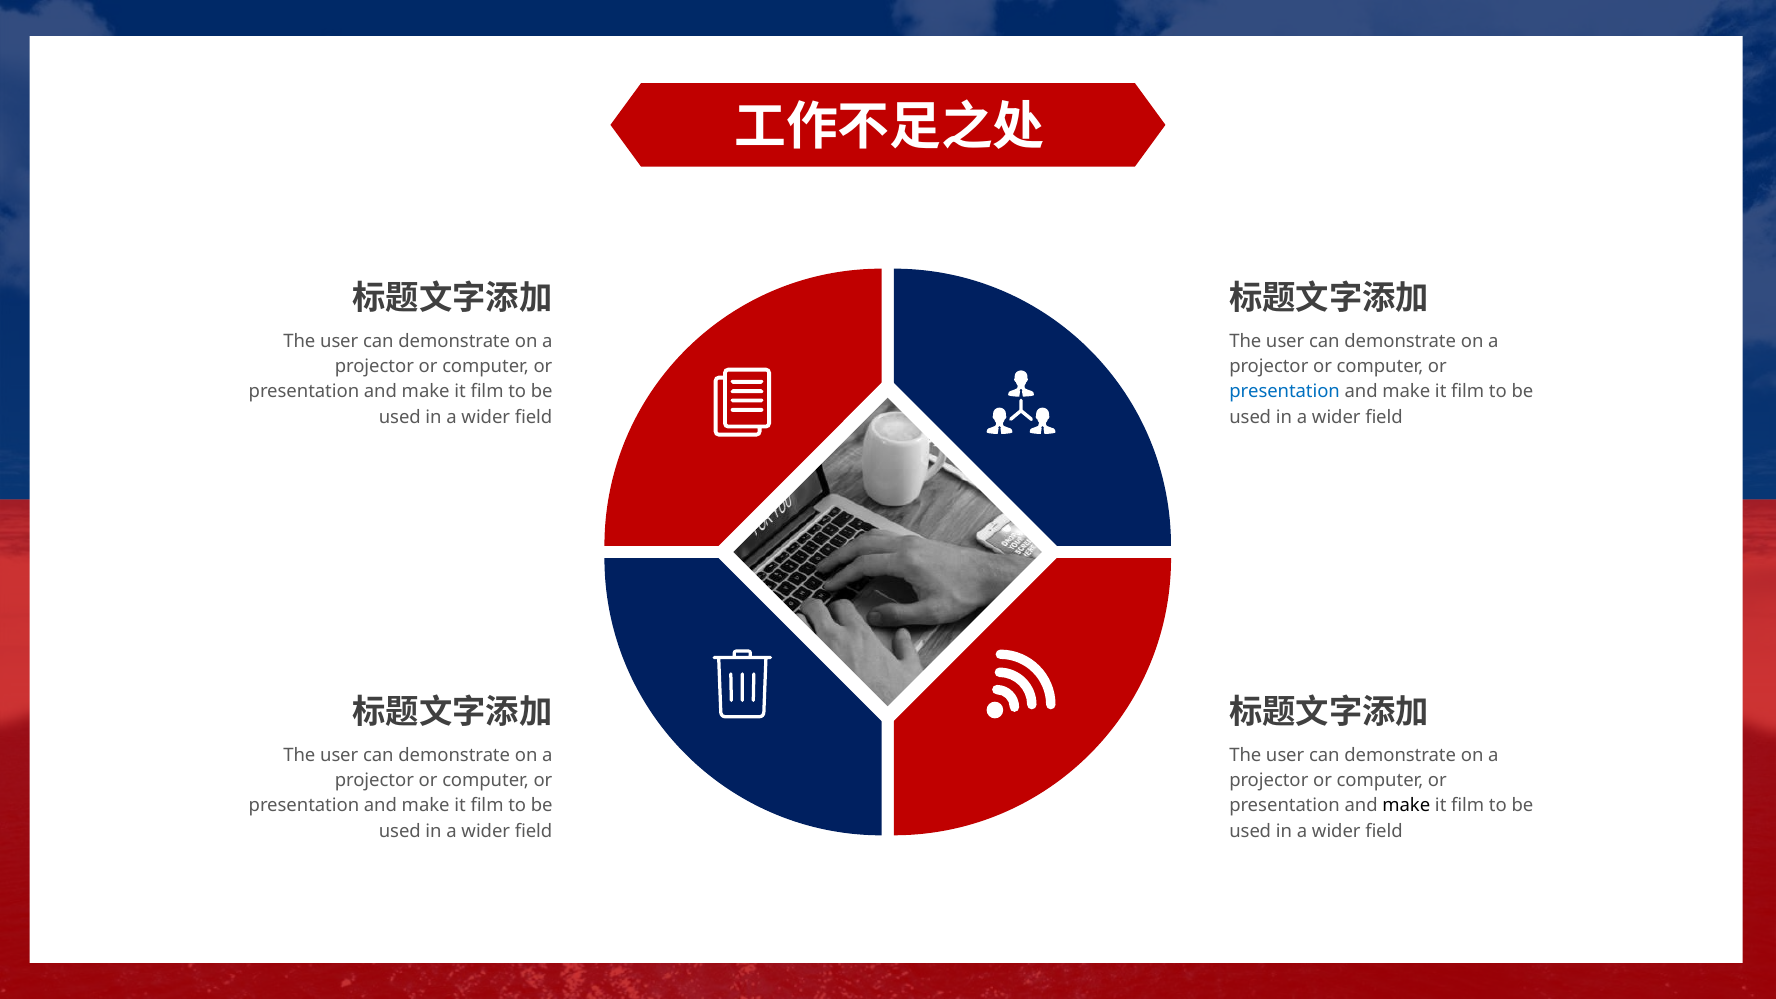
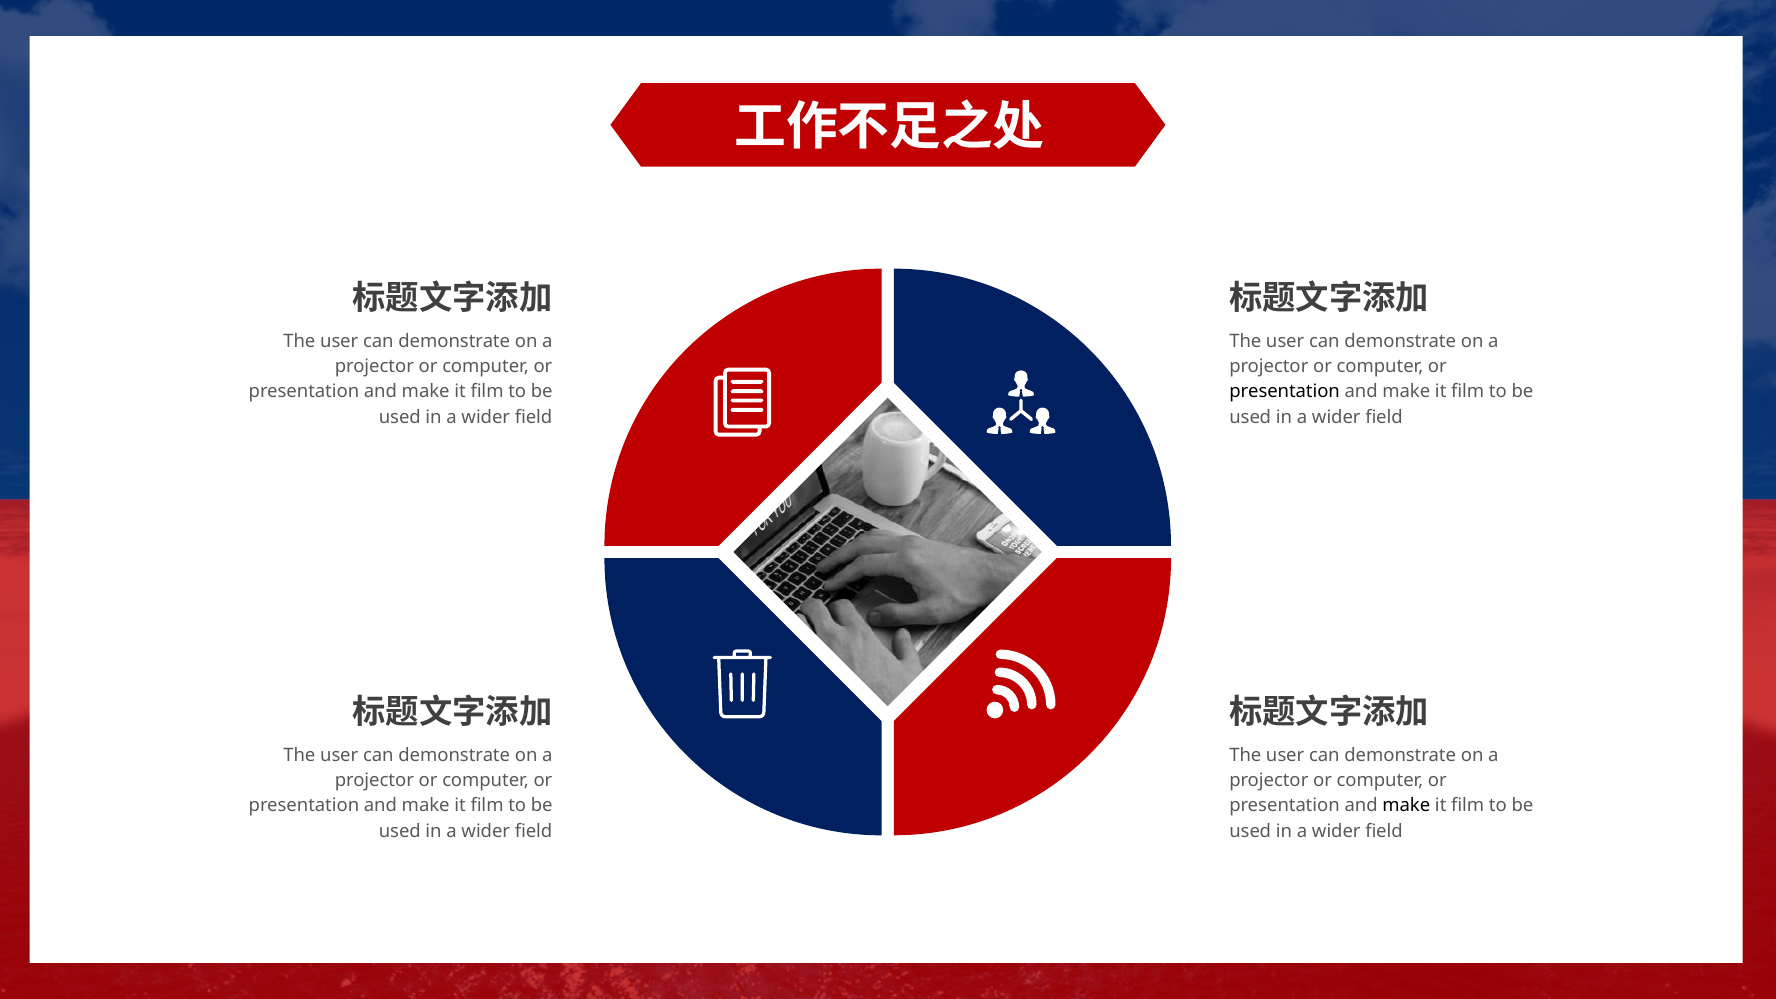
presentation at (1285, 392) colour: blue -> black
